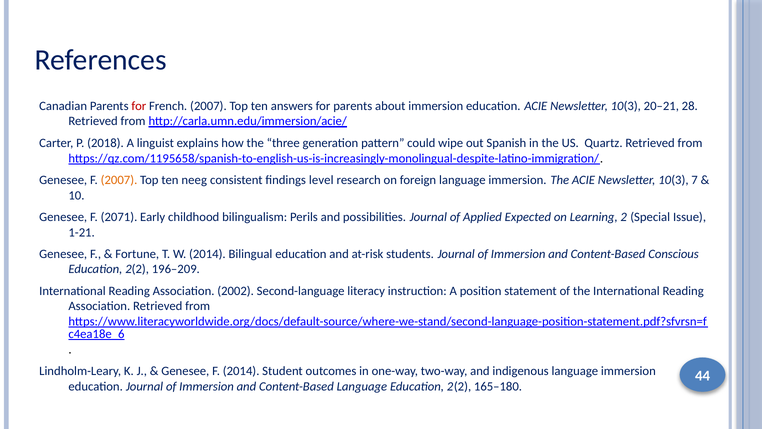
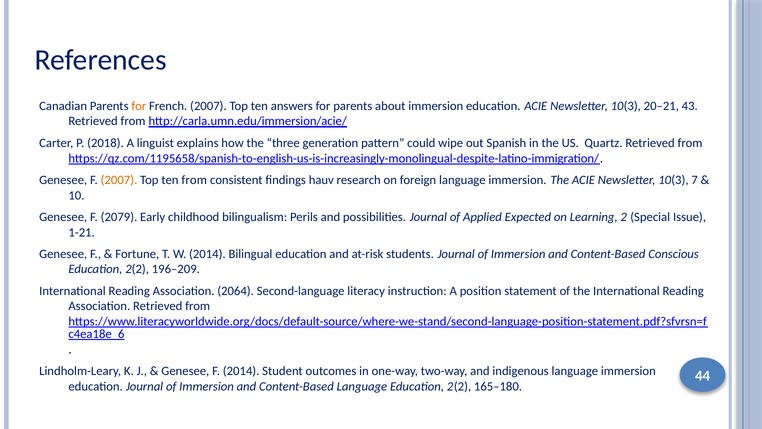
for at (139, 106) colour: red -> orange
28: 28 -> 43
ten neeg: neeg -> from
level: level -> hauv
2071: 2071 -> 2079
2002: 2002 -> 2064
